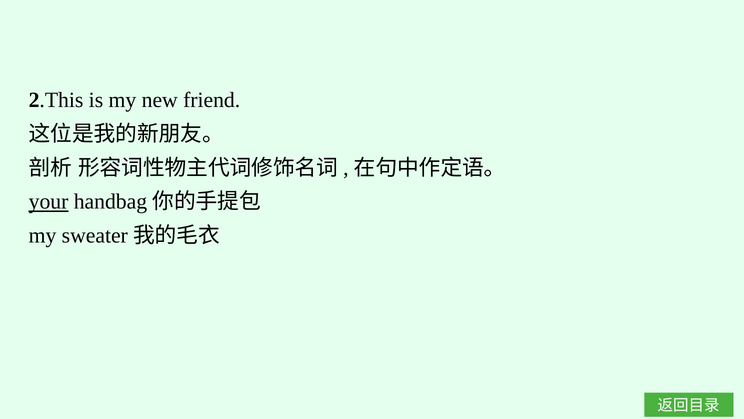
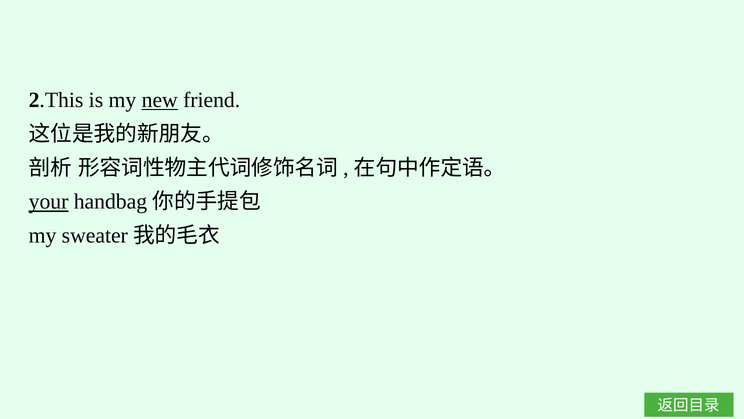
new underline: none -> present
